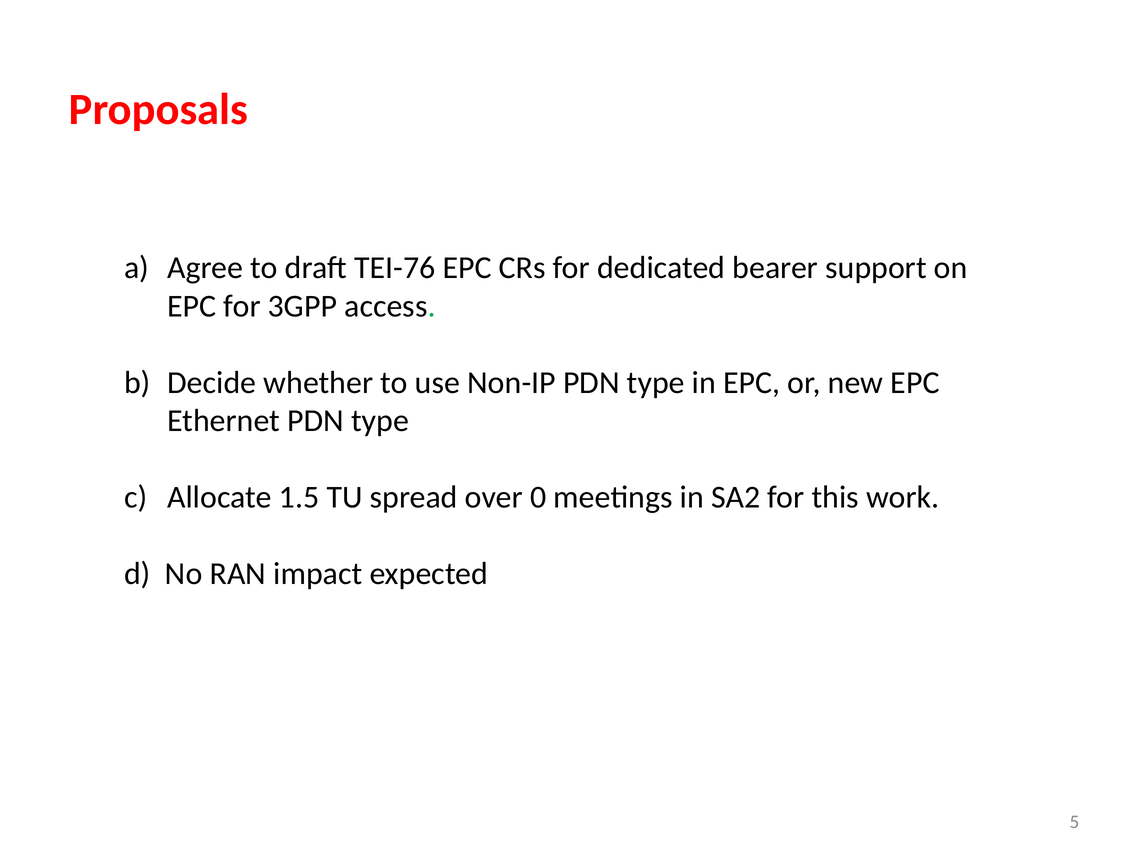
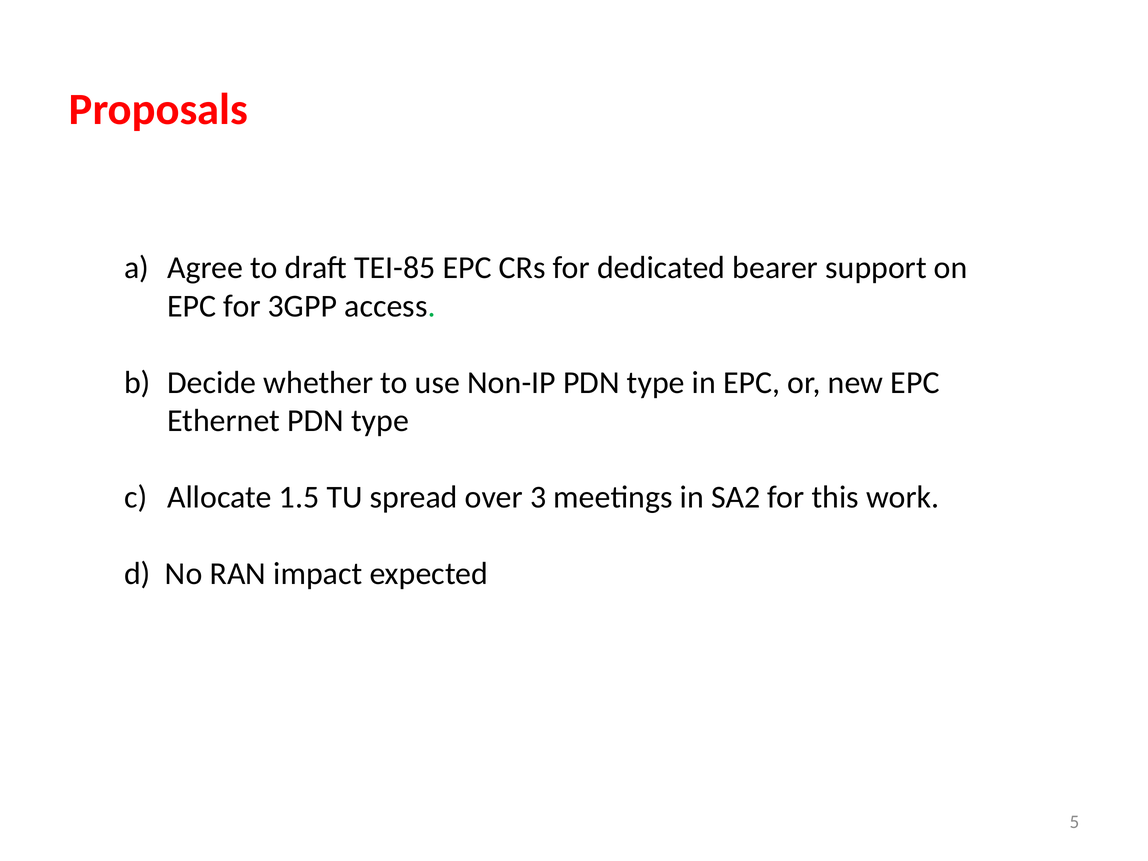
TEI-76: TEI-76 -> TEI-85
0: 0 -> 3
